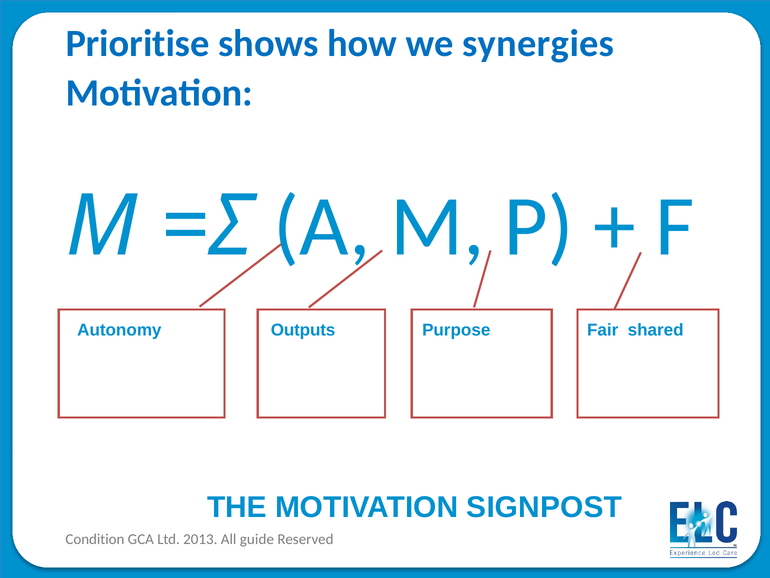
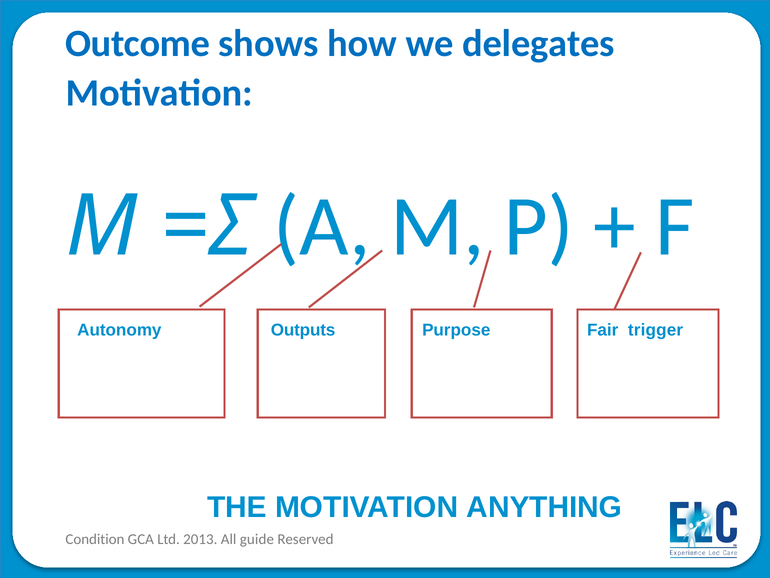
Prioritise: Prioritise -> Outcome
synergies: synergies -> delegates
shared: shared -> trigger
SIGNPOST: SIGNPOST -> ANYTHING
